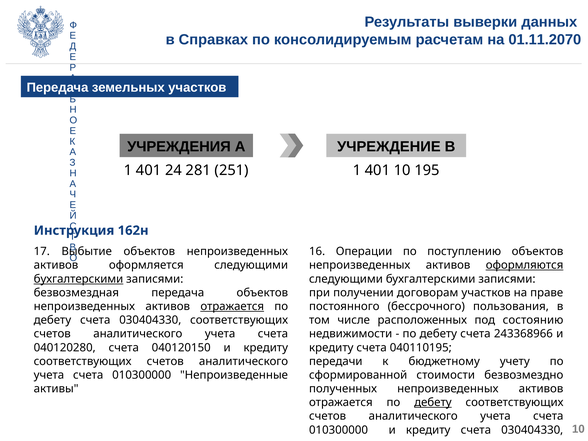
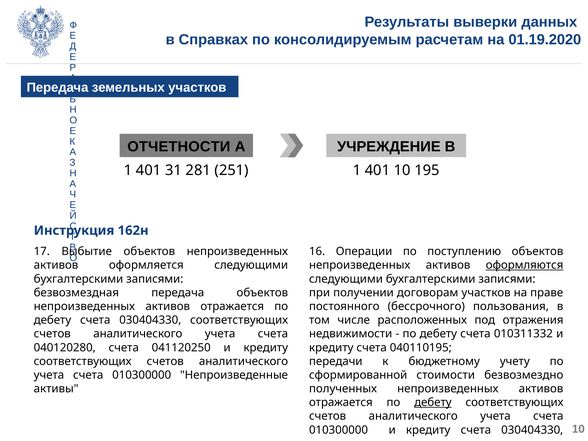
01.11.2070: 01.11.2070 -> 01.19.2020
УЧРЕЖДЕНИЯ: УЧРЕЖДЕНИЯ -> ОТЧЕТНОСТИ
24: 24 -> 31
бухгалтерскими at (78, 279) underline: present -> none
отражается at (232, 306) underline: present -> none
состоянию: состоянию -> отражения
243368966: 243368966 -> 010311332
040120150: 040120150 -> 041120250
